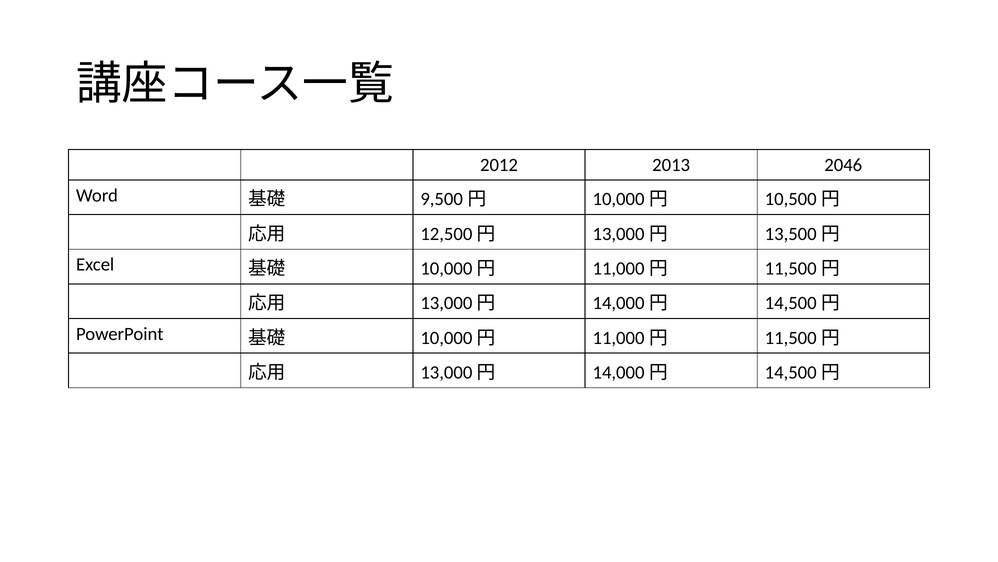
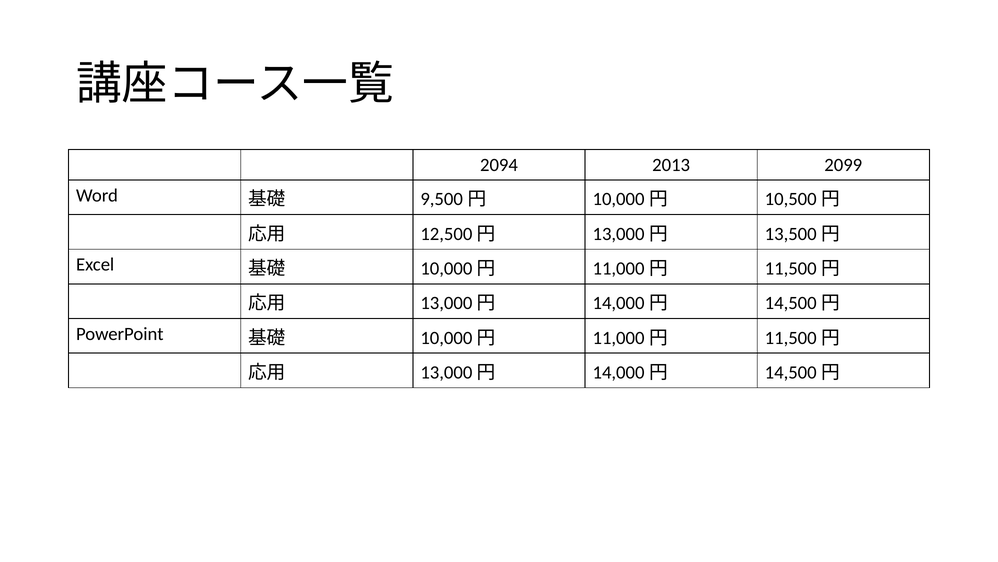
2012: 2012 -> 2094
2046: 2046 -> 2099
